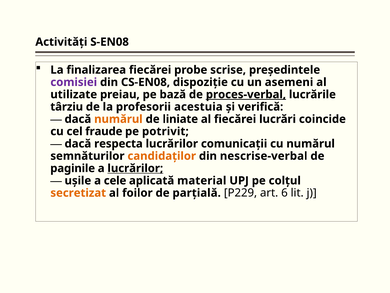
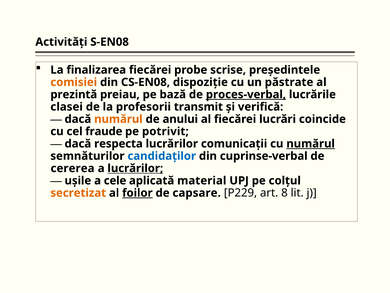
comisiei colour: purple -> orange
asemeni: asemeni -> păstrate
utilizate: utilizate -> prezintă
târziu: târziu -> clasei
acestuia: acestuia -> transmit
liniate: liniate -> anului
numărul at (311, 143) underline: none -> present
candidaţilor colour: orange -> blue
nescrise-verbal: nescrise-verbal -> cuprinse-verbal
paginile: paginile -> cererea
foilor underline: none -> present
parţială: parţială -> capsare
6: 6 -> 8
